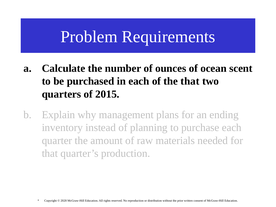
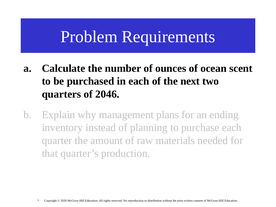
the that: that -> next
2015: 2015 -> 2046
